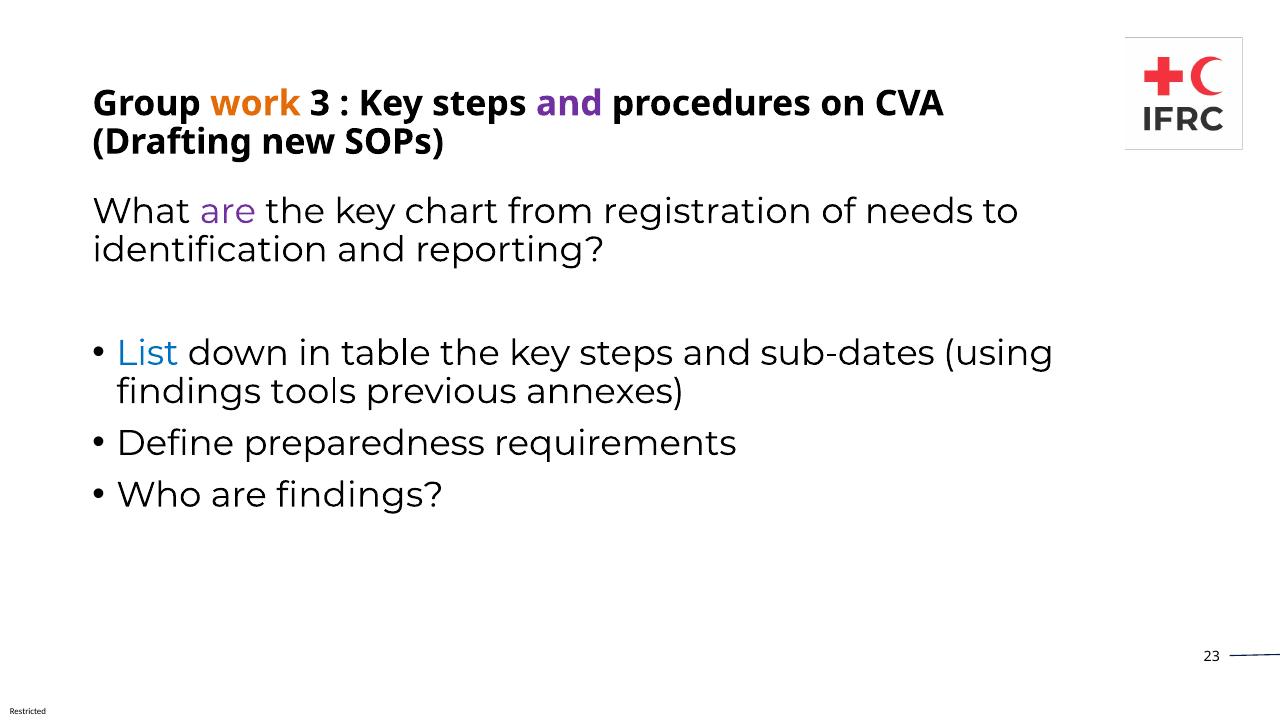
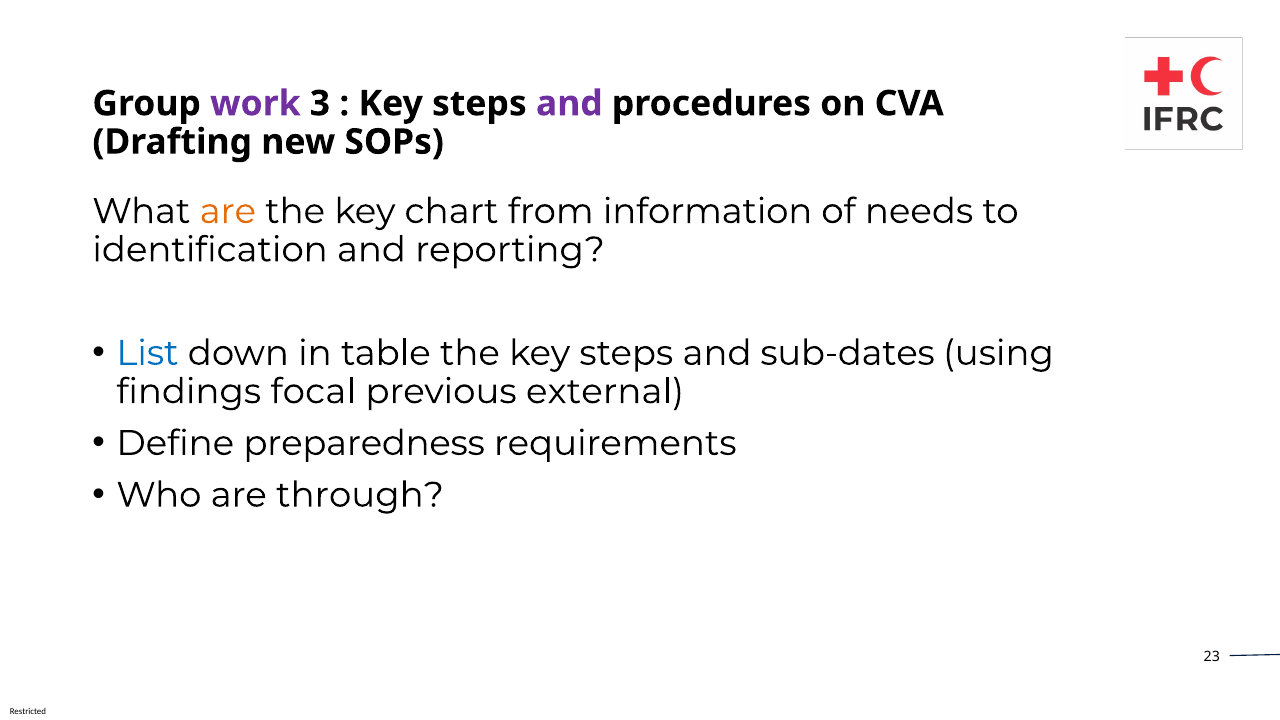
work colour: orange -> purple
are at (228, 211) colour: purple -> orange
registration: registration -> information
tools: tools -> focal
annexes: annexes -> external
are findings: findings -> through
